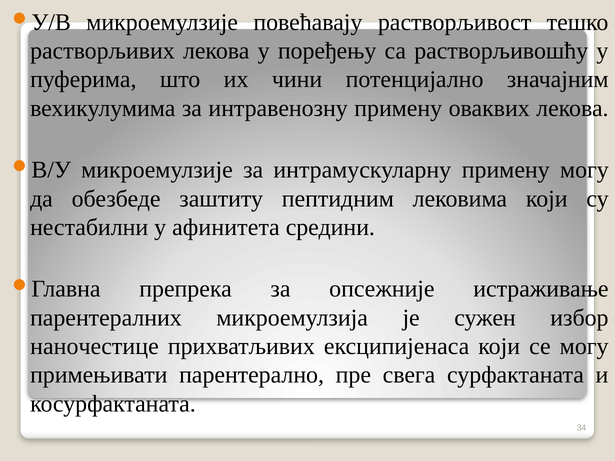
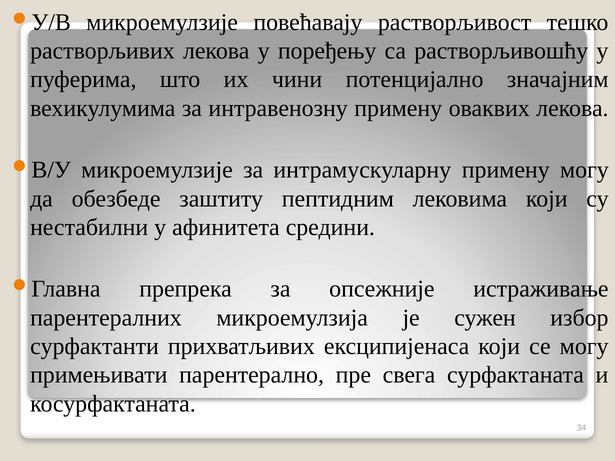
наночестице: наночестице -> сурфактанти
